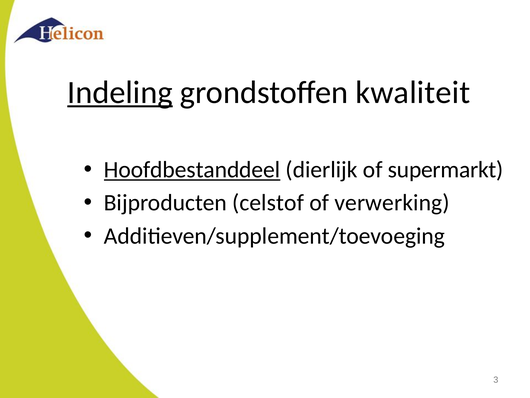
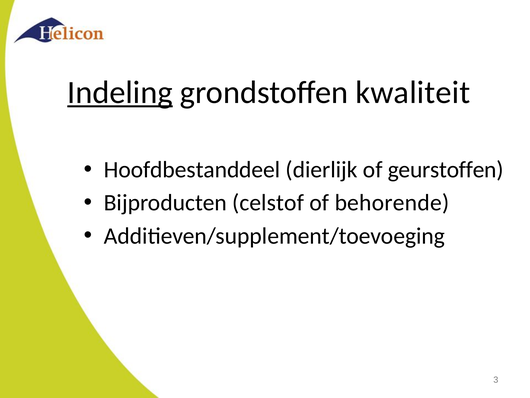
Hoofdbestanddeel underline: present -> none
supermarkt: supermarkt -> geurstoffen
verwerking: verwerking -> behorende
